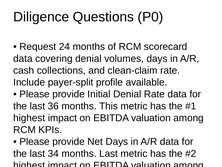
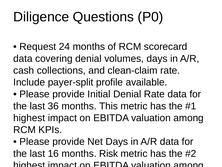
34: 34 -> 16
months Last: Last -> Risk
